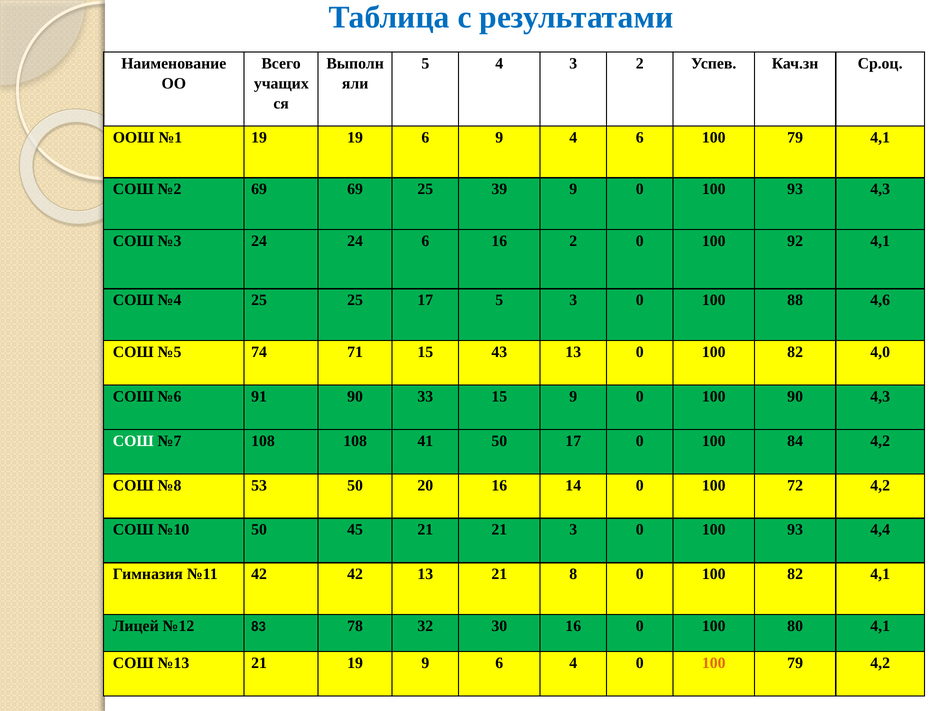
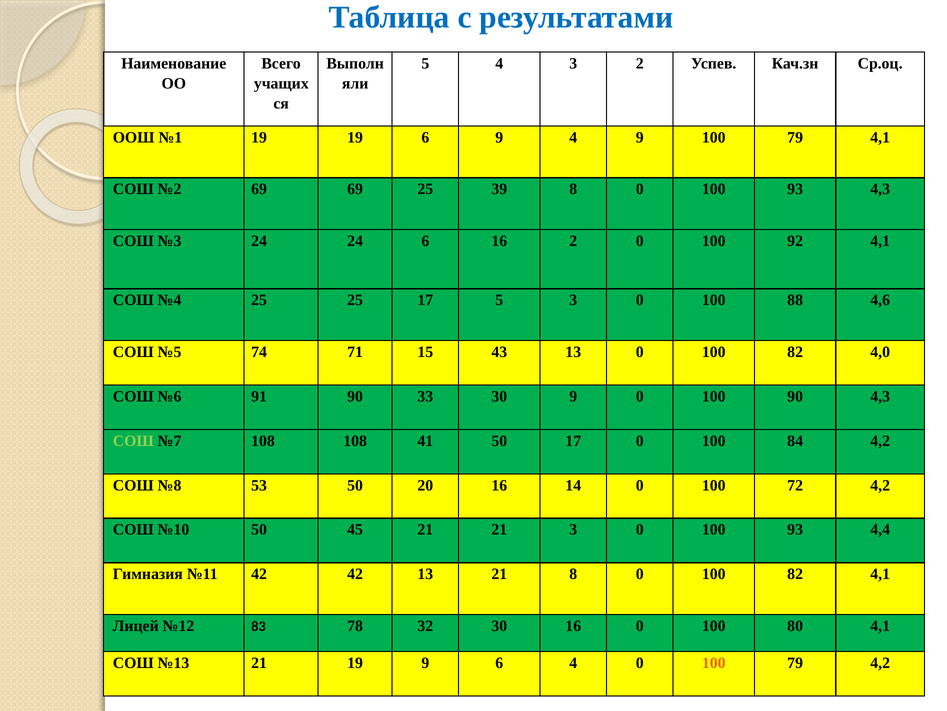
4 6: 6 -> 9
39 9: 9 -> 8
33 15: 15 -> 30
СОШ at (133, 440) colour: white -> light green
